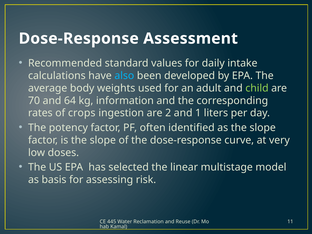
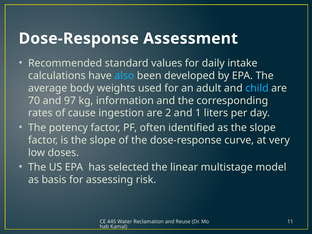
child colour: light green -> light blue
64: 64 -> 97
crops: crops -> cause
